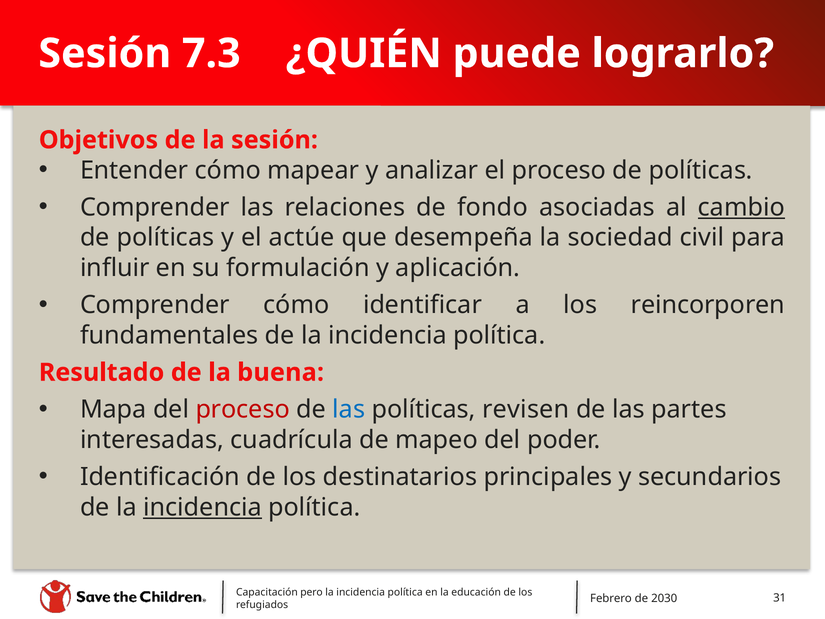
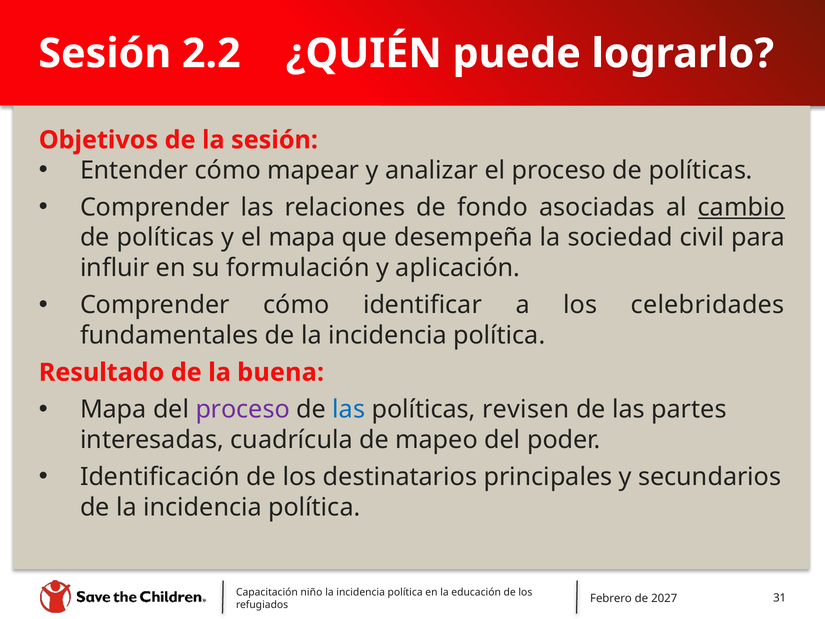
7.3: 7.3 -> 2.2
el actúe: actúe -> mapa
reincorporen: reincorporen -> celebridades
proceso at (243, 409) colour: red -> purple
incidencia at (203, 507) underline: present -> none
pero: pero -> niño
2030: 2030 -> 2027
